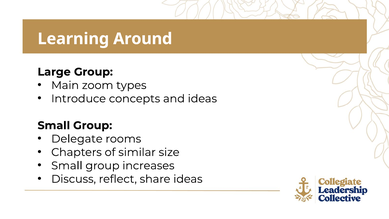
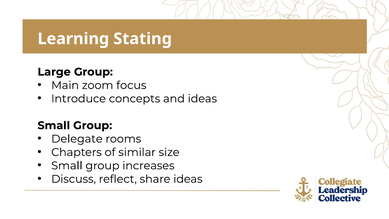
Around: Around -> Stating
types: types -> focus
